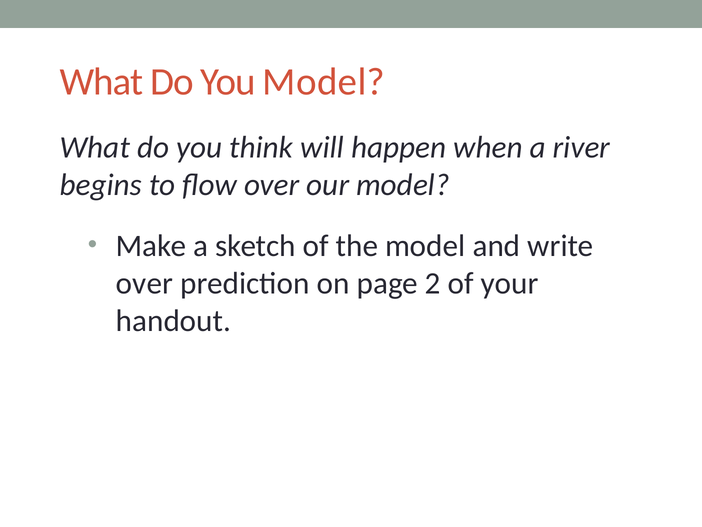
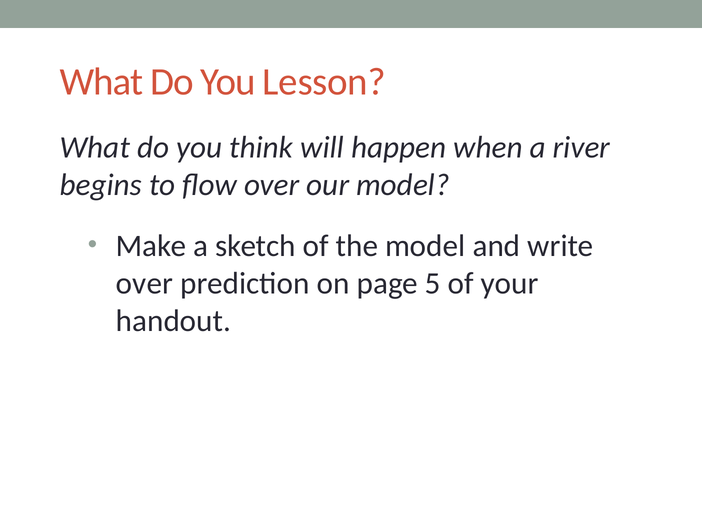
You Model: Model -> Lesson
2: 2 -> 5
